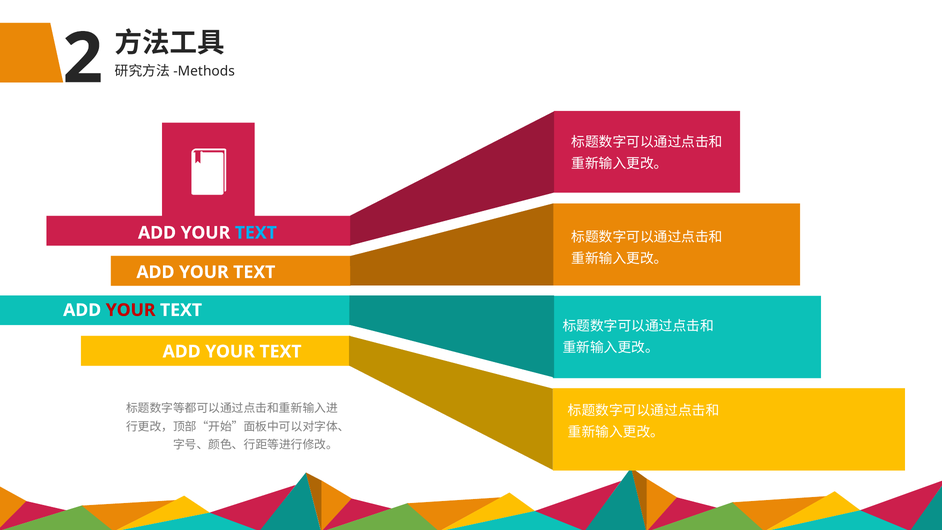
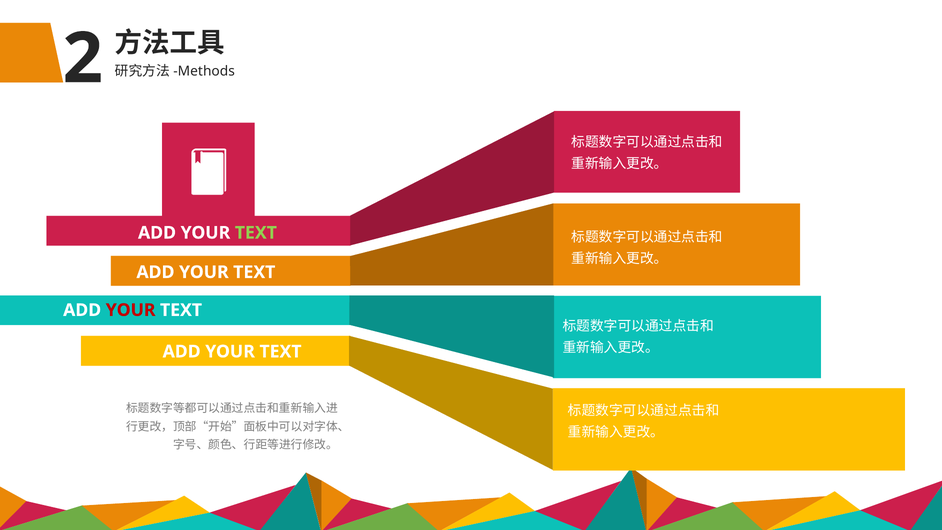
TEXT at (256, 233) colour: light blue -> light green
